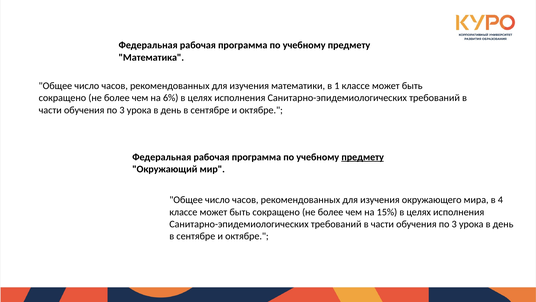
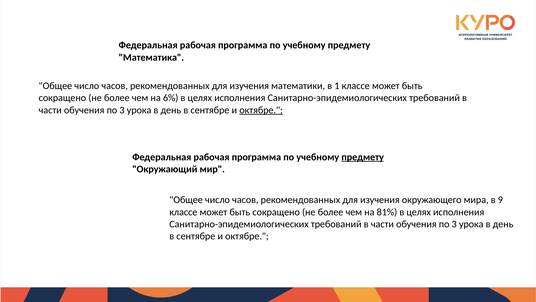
октябре at (261, 110) underline: none -> present
4: 4 -> 9
15%: 15% -> 81%
